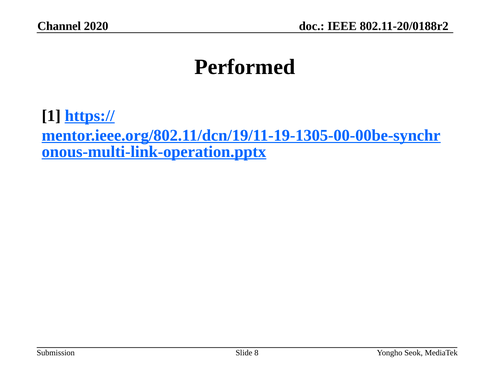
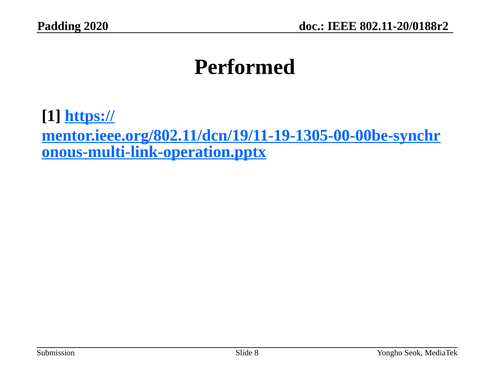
Channel: Channel -> Padding
